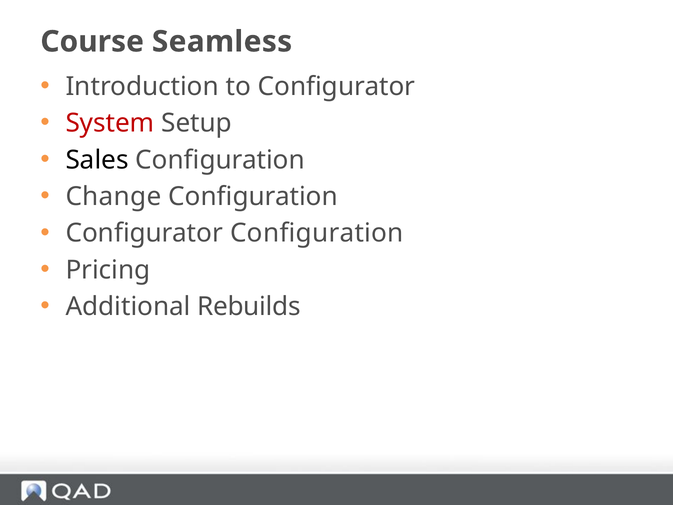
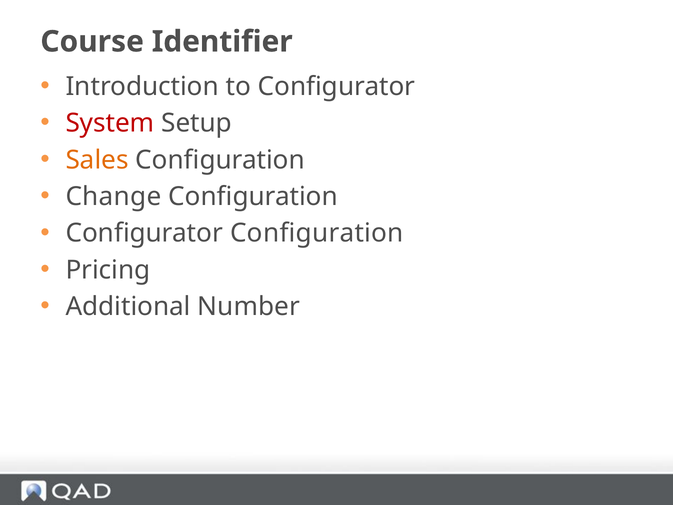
Seamless: Seamless -> Identifier
Sales colour: black -> orange
Rebuilds: Rebuilds -> Number
